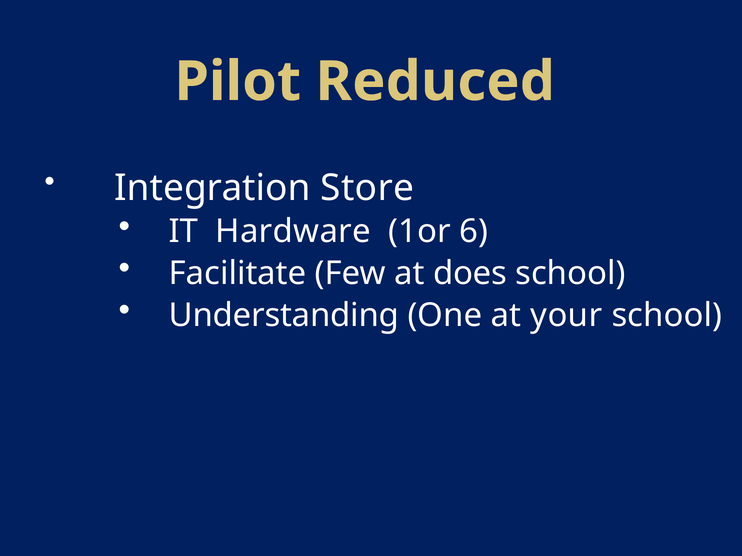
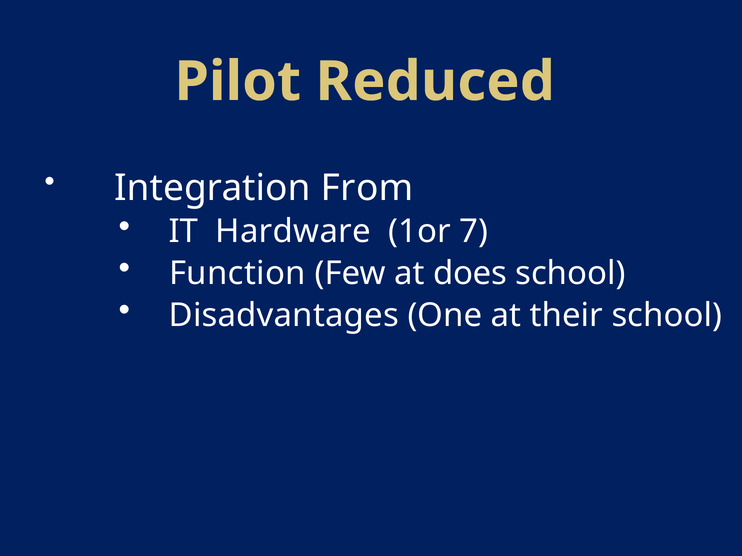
Store: Store -> From
6: 6 -> 7
Facilitate: Facilitate -> Function
Understanding: Understanding -> Disadvantages
your: your -> their
